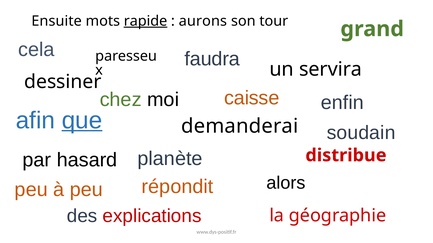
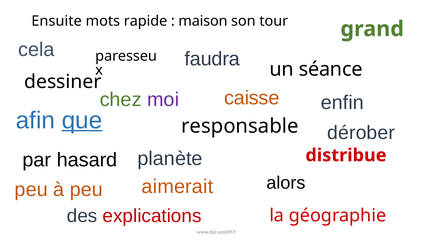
rapide underline: present -> none
aurons: aurons -> maison
servira: servira -> séance
moi colour: black -> purple
demanderai: demanderai -> responsable
soudain: soudain -> dérober
répondit: répondit -> aimerait
